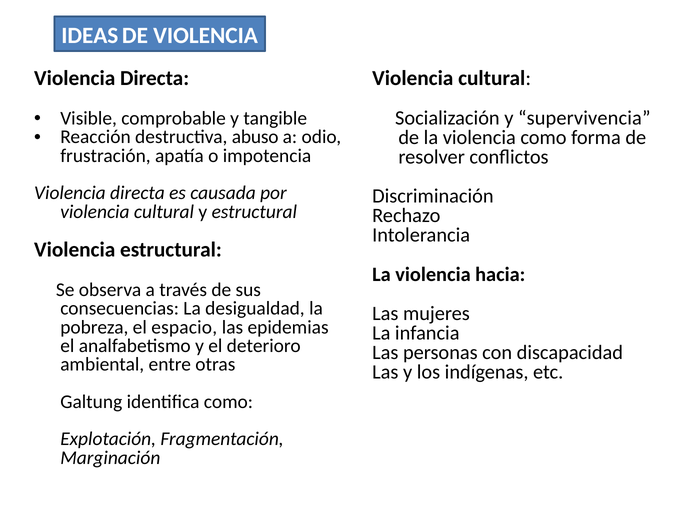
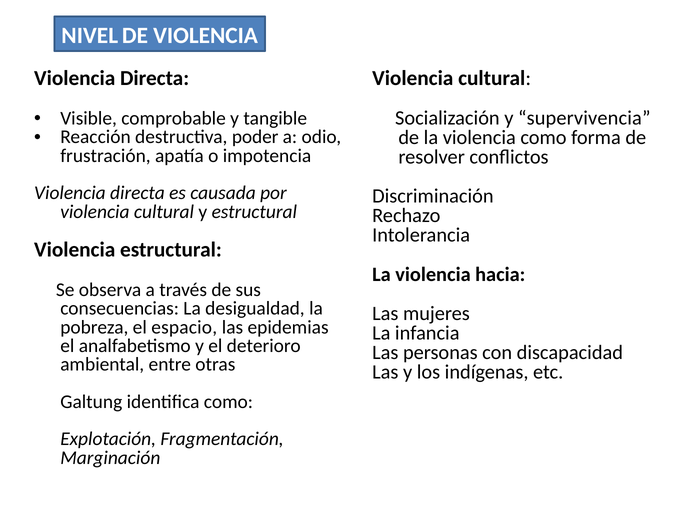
IDEAS: IDEAS -> NIVEL
abuso: abuso -> poder
